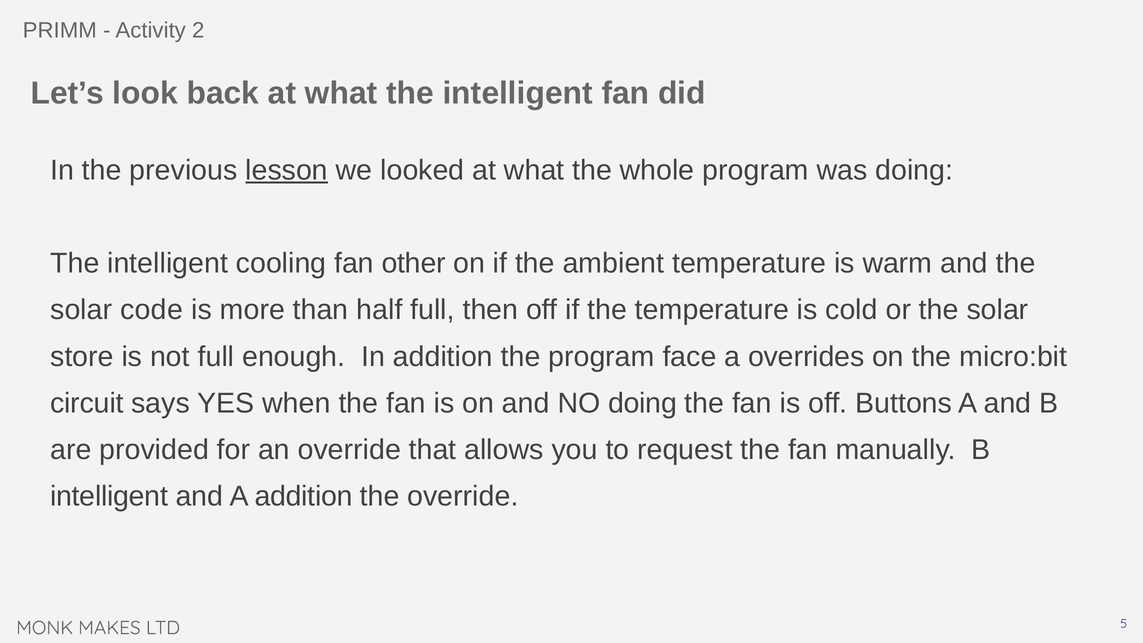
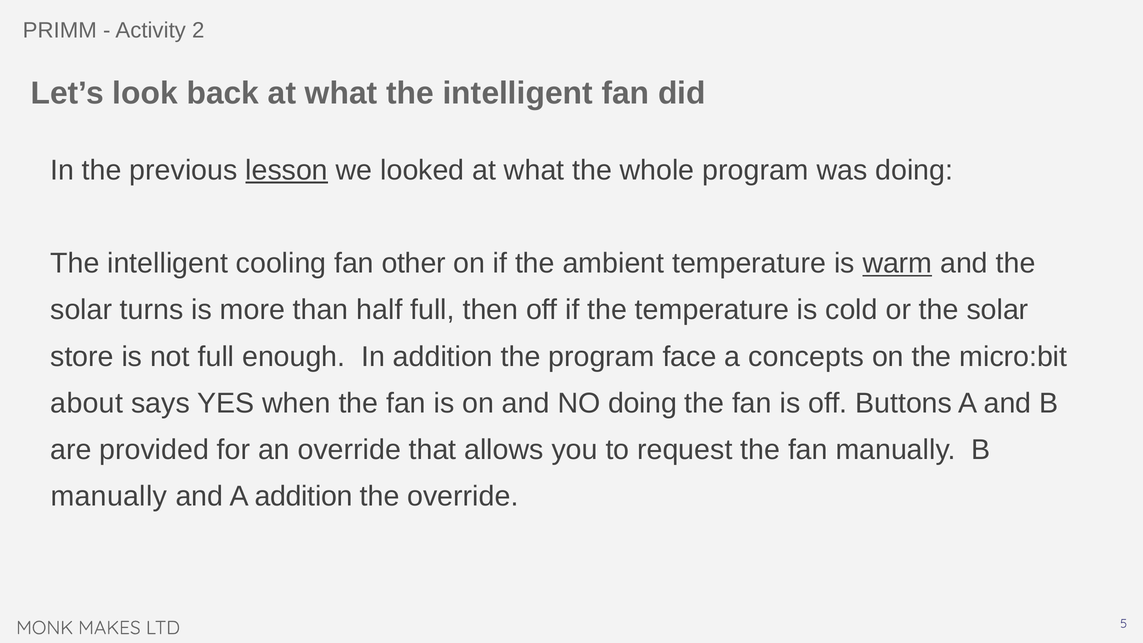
warm underline: none -> present
code: code -> turns
overrides: overrides -> concepts
circuit: circuit -> about
intelligent at (109, 496): intelligent -> manually
